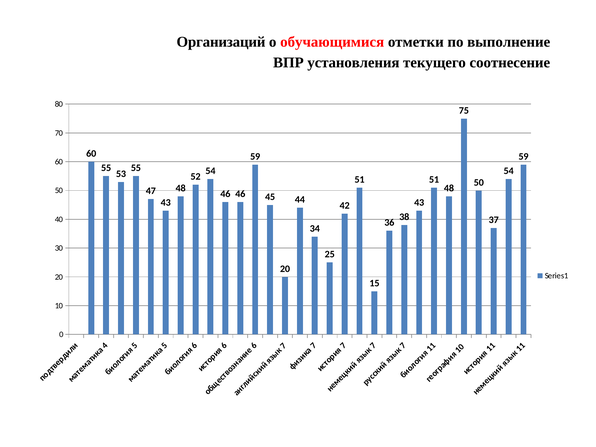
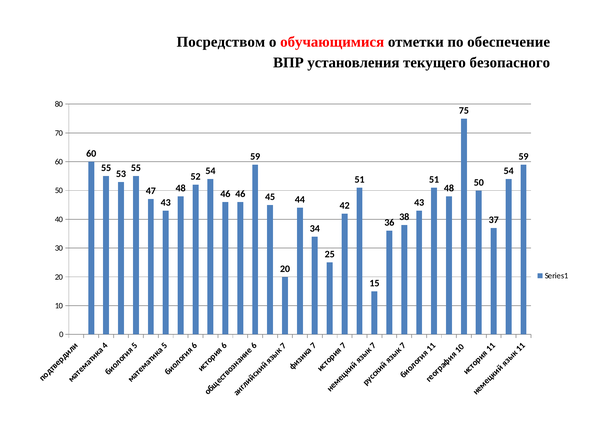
Организаций: Организаций -> Посредством
выполнение: выполнение -> обеспечение
соотнесение: соотнесение -> безопасного
